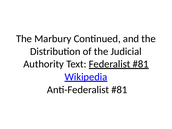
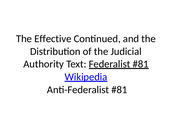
Marbury: Marbury -> Effective
